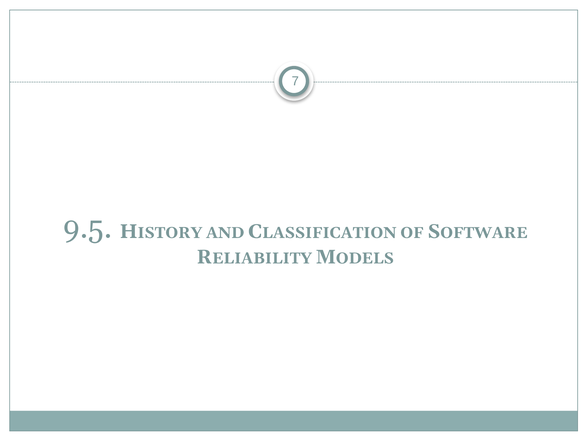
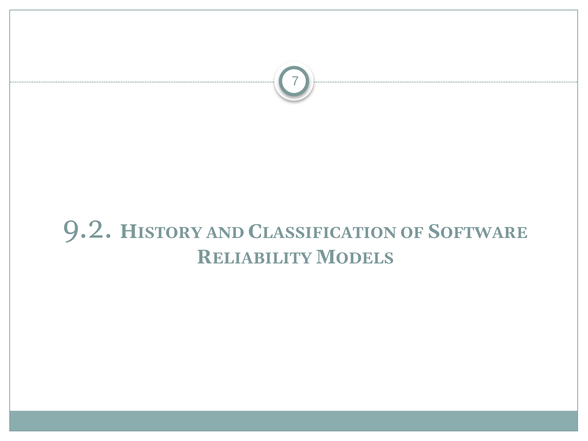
9.5: 9.5 -> 9.2
